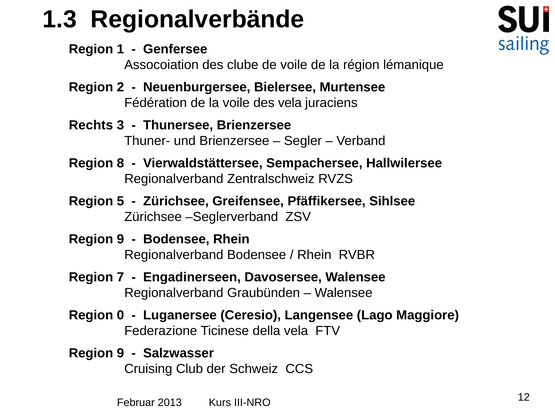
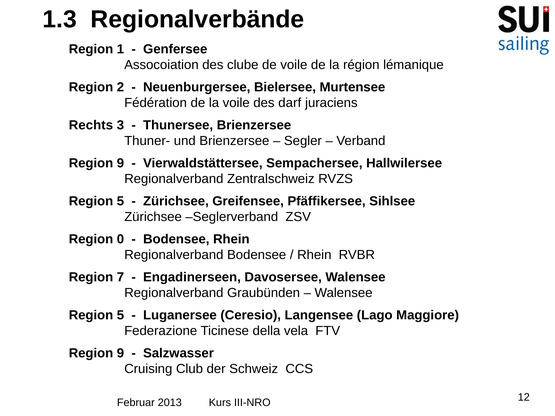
des vela: vela -> darf
8 at (120, 163): 8 -> 9
9 at (120, 239): 9 -> 0
0 at (120, 315): 0 -> 5
